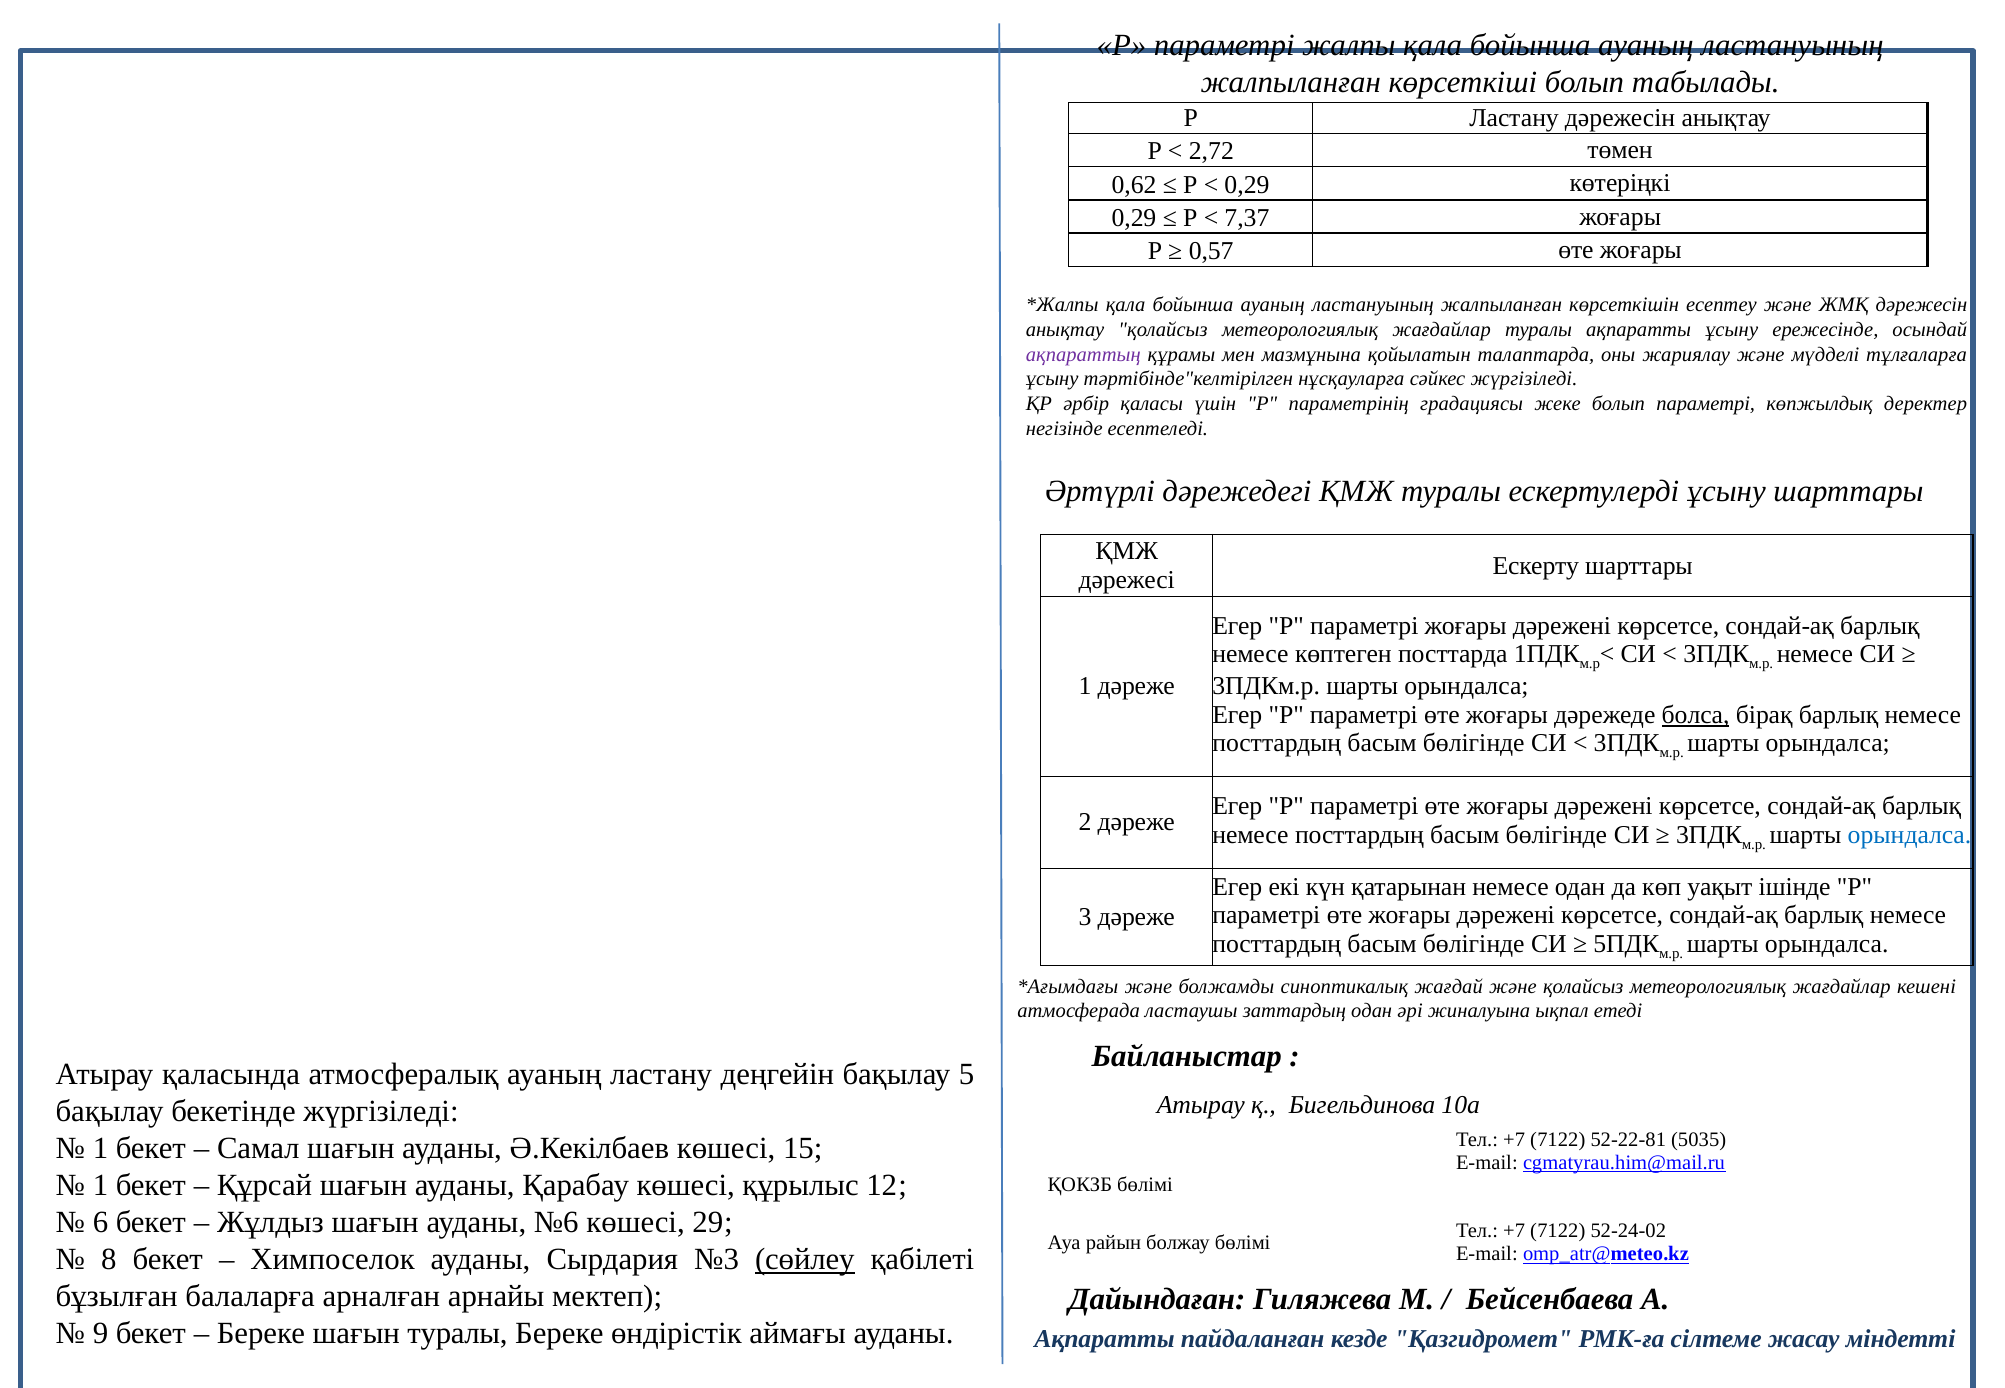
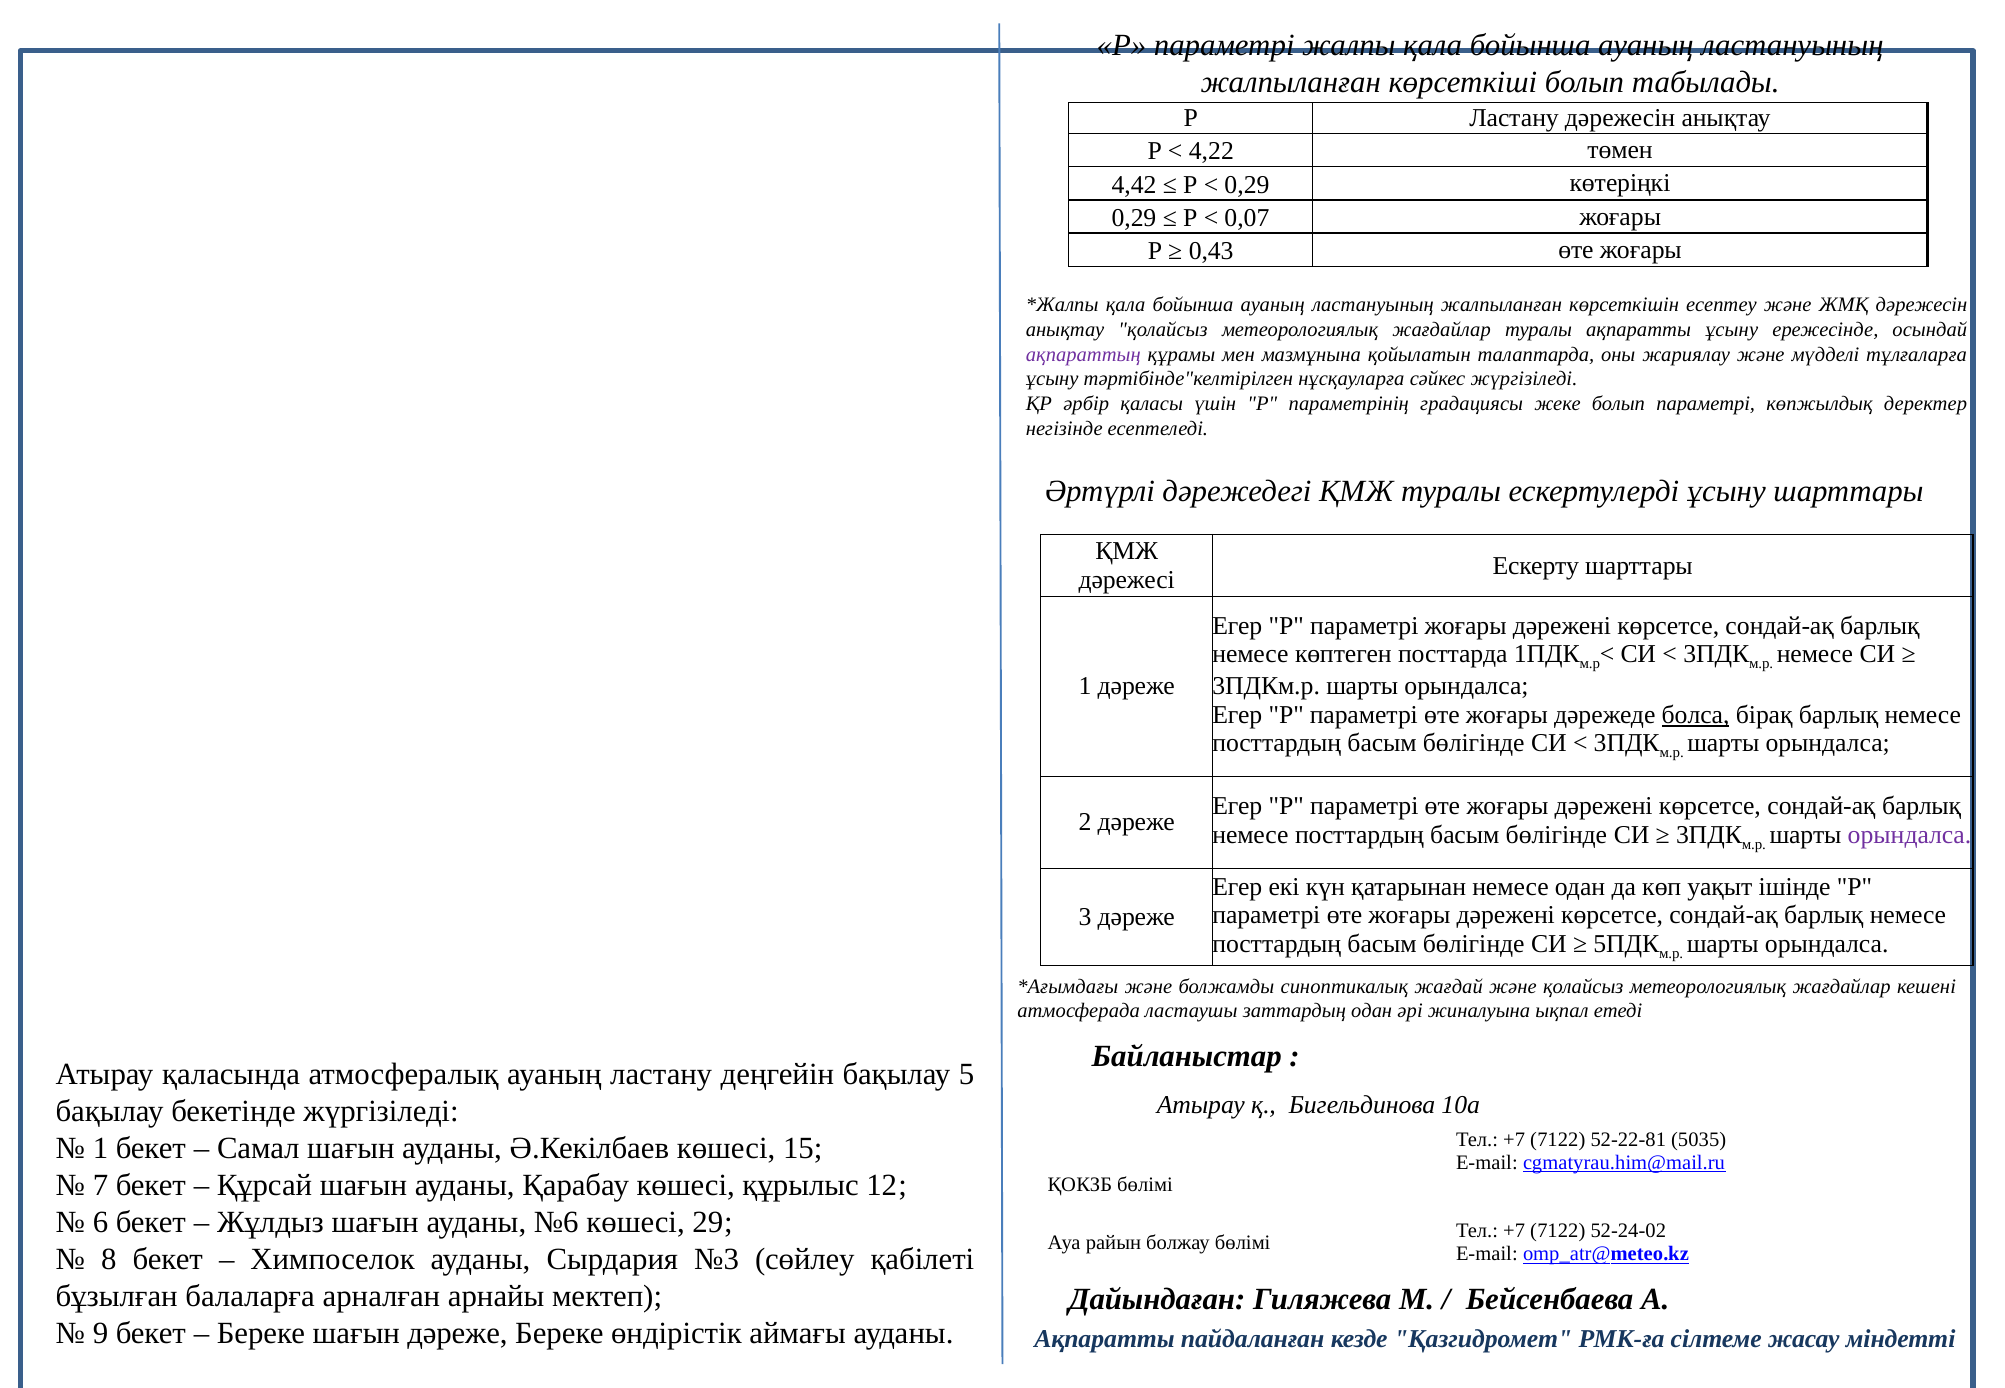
2,72: 2,72 -> 4,22
0,62: 0,62 -> 4,42
7,37: 7,37 -> 0,07
0,57: 0,57 -> 0,43
орындалса at (1909, 835) colour: blue -> purple
1 at (100, 1186): 1 -> 7
сөйлеу underline: present -> none
шағын туралы: туралы -> дәреже
